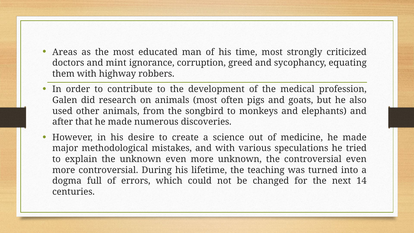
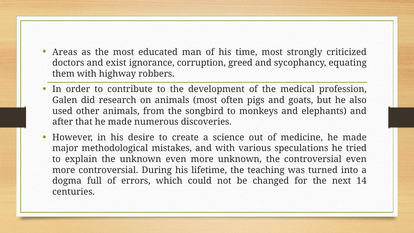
mint: mint -> exist
